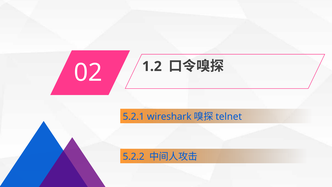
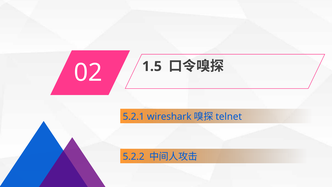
1.2: 1.2 -> 1.5
